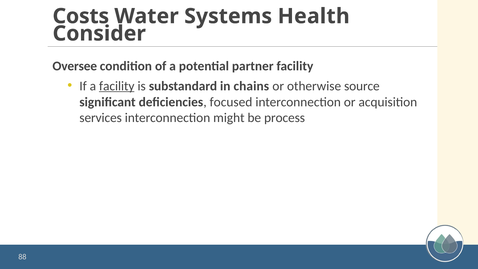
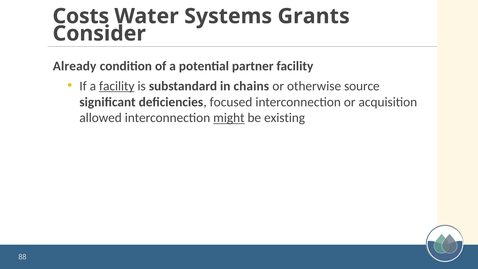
Health: Health -> Grants
Oversee: Oversee -> Already
services: services -> allowed
might underline: none -> present
process: process -> existing
